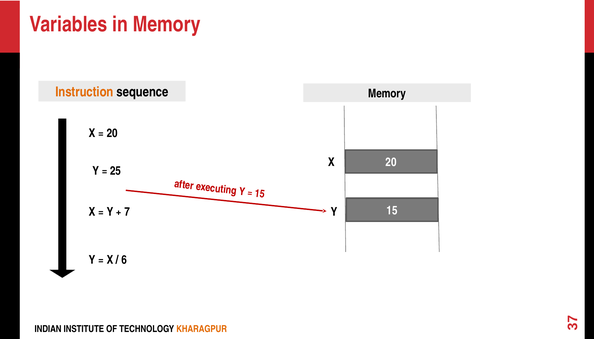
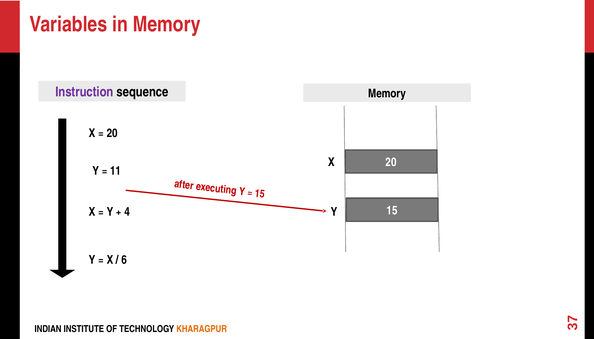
Instruction colour: orange -> purple
25: 25 -> 11
7 at (127, 212): 7 -> 4
